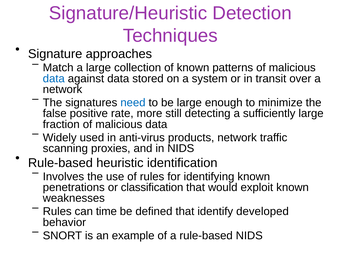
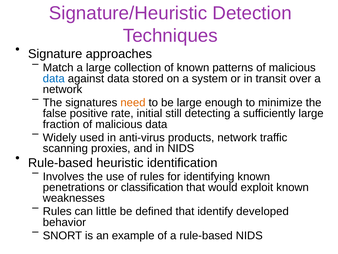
need colour: blue -> orange
more: more -> initial
time: time -> little
